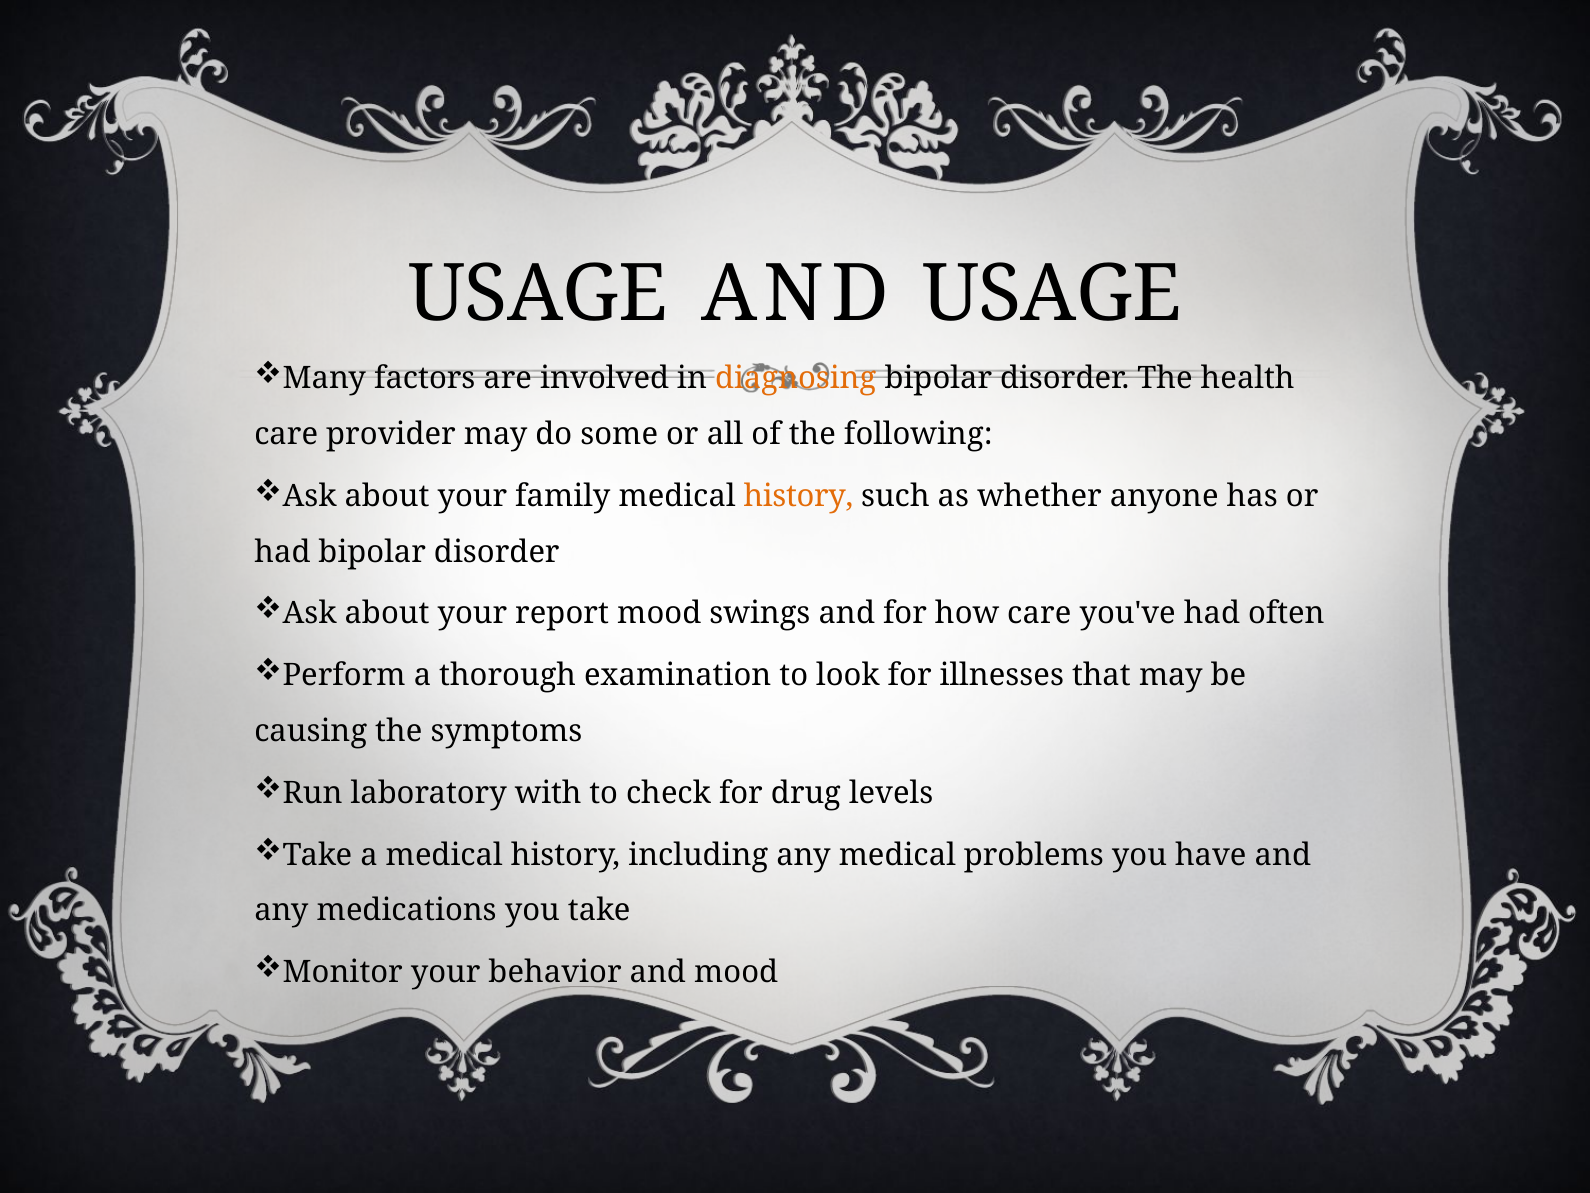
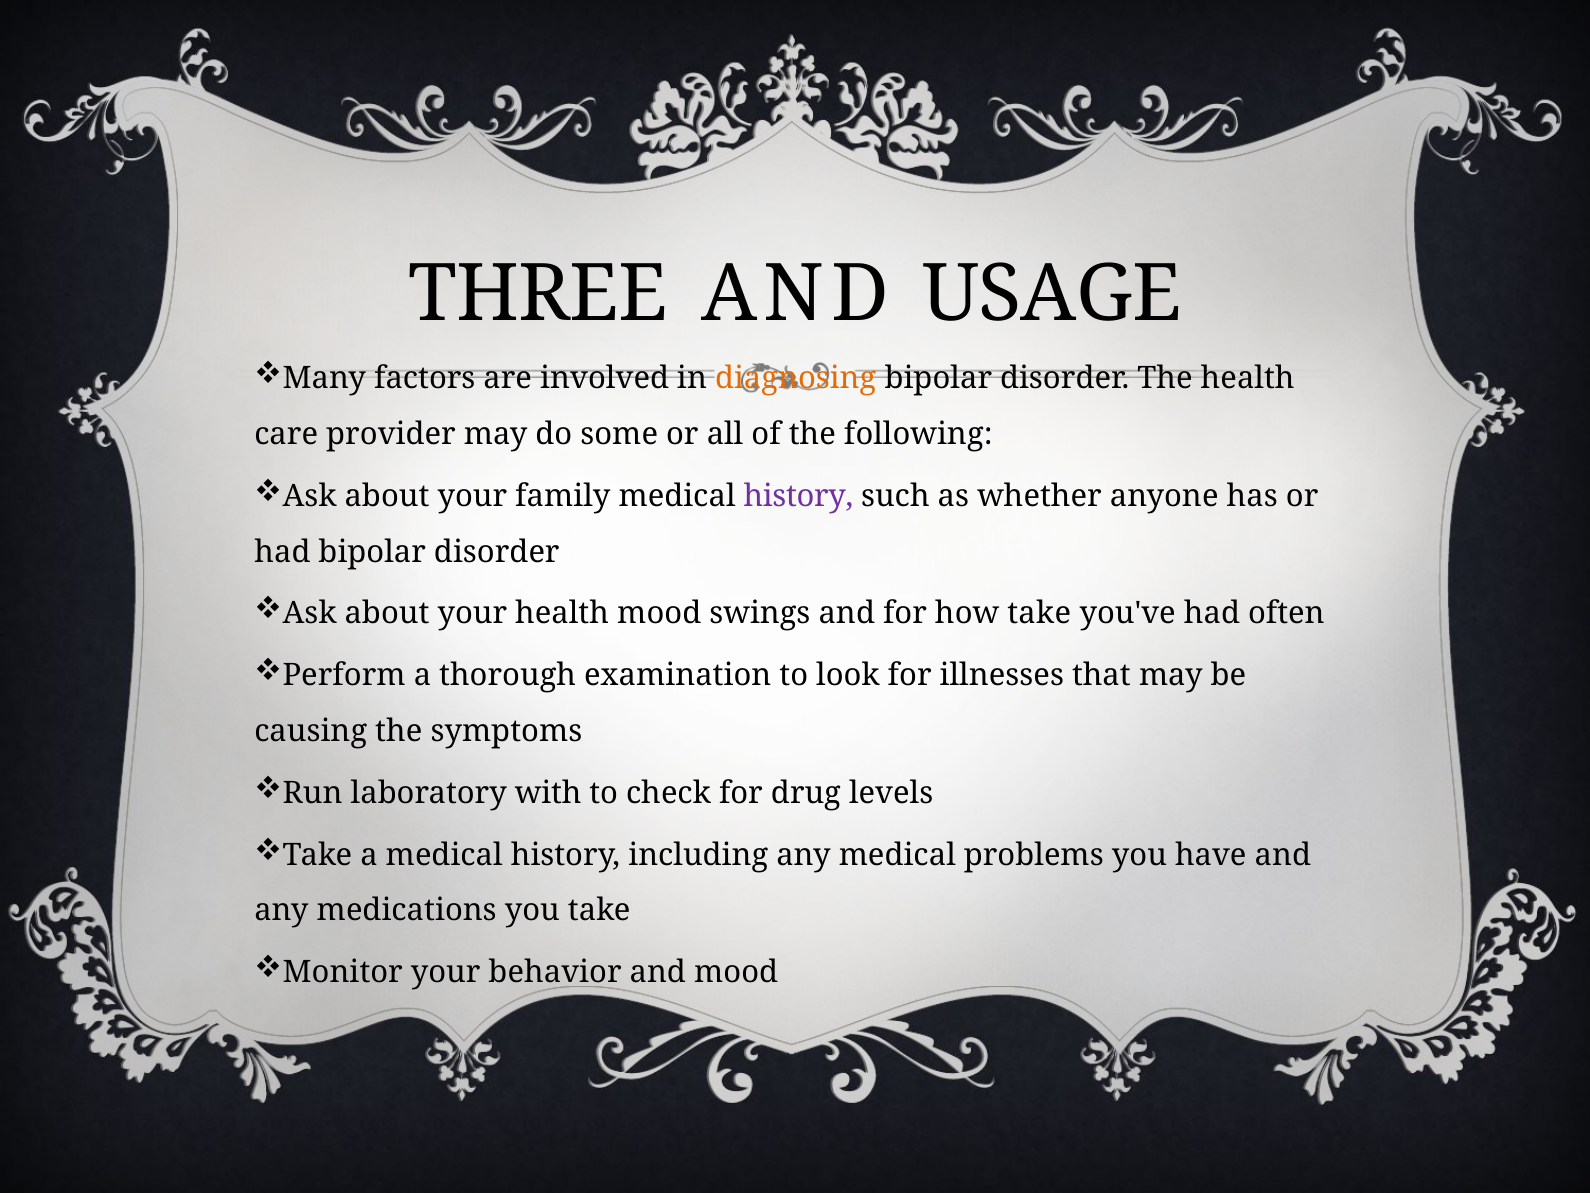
USAGE at (538, 294): USAGE -> THREE
history at (798, 496) colour: orange -> purple
your report: report -> health
how care: care -> take
